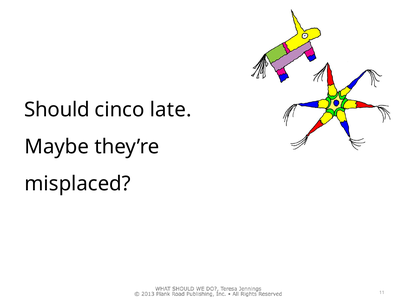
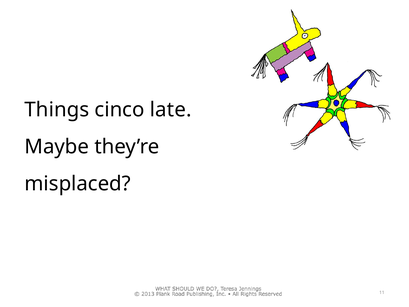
Should: Should -> Things
